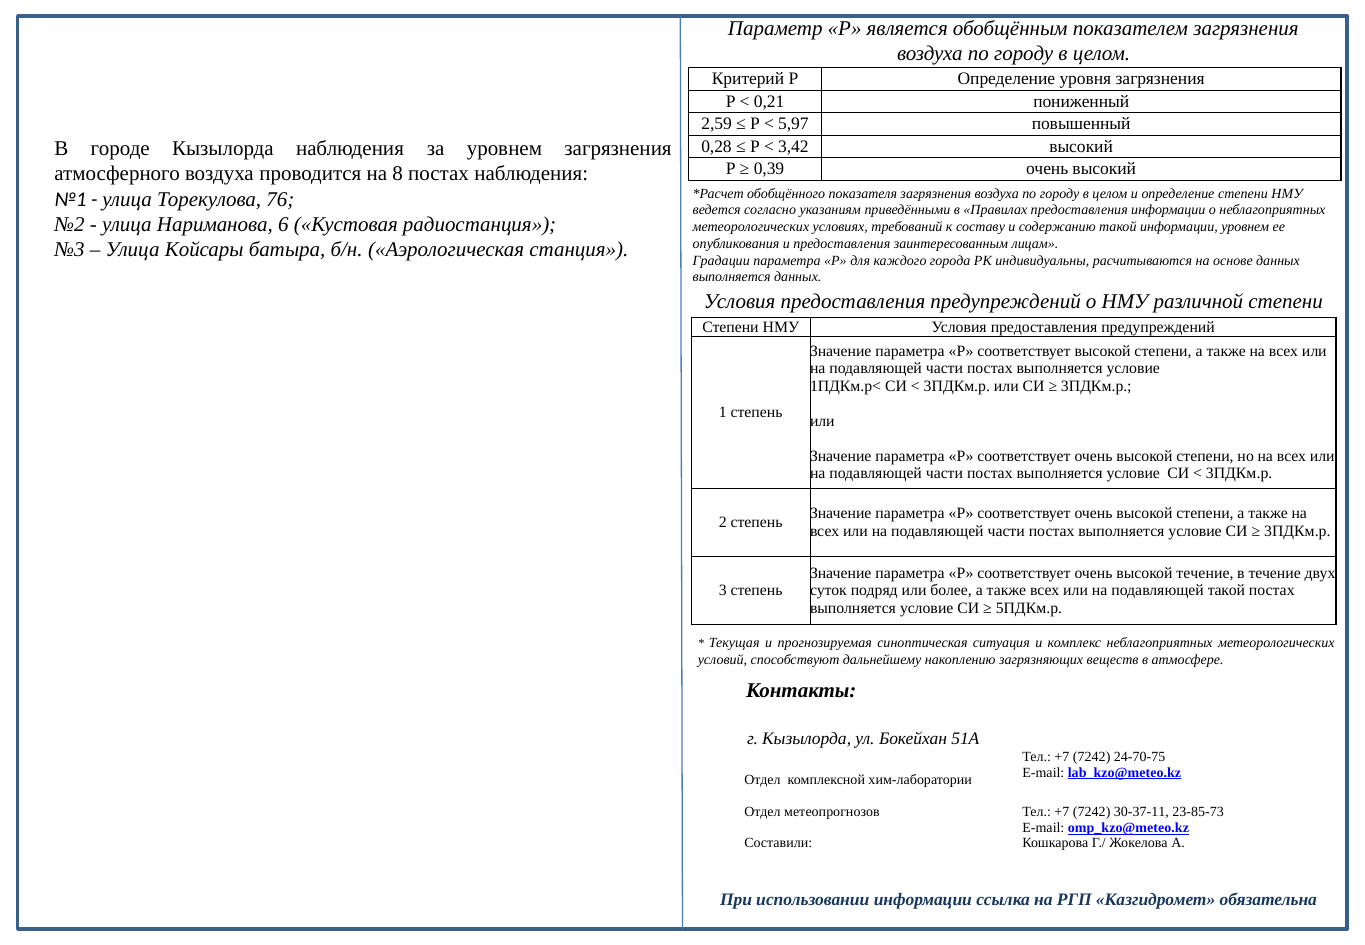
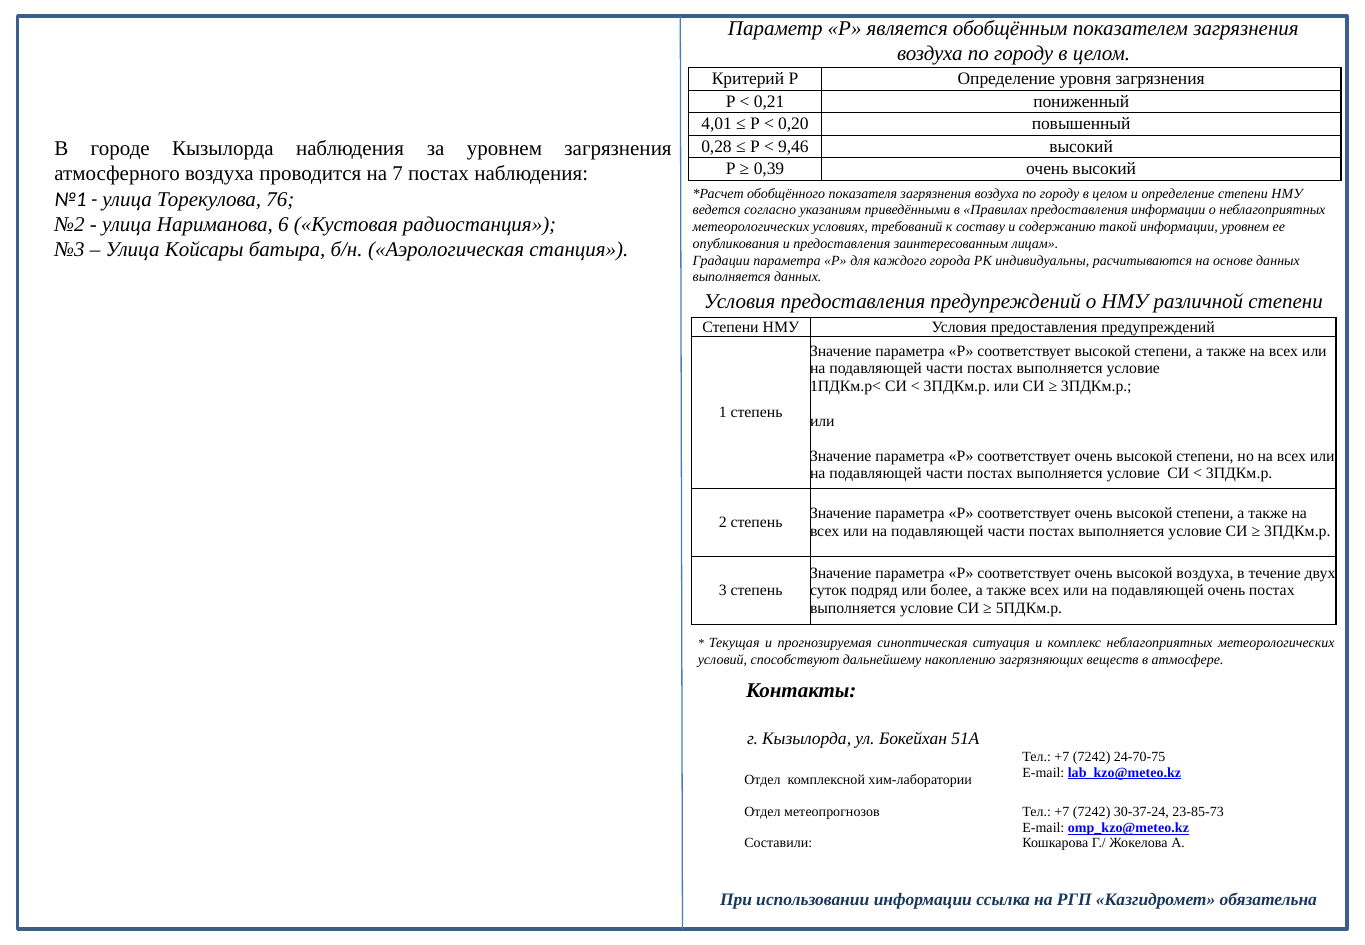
2,59: 2,59 -> 4,01
5,97: 5,97 -> 0,20
3,42: 3,42 -> 9,46
8: 8 -> 7
высокой течение: течение -> воздуха
подавляющей такой: такой -> очень
30-37-11: 30-37-11 -> 30-37-24
